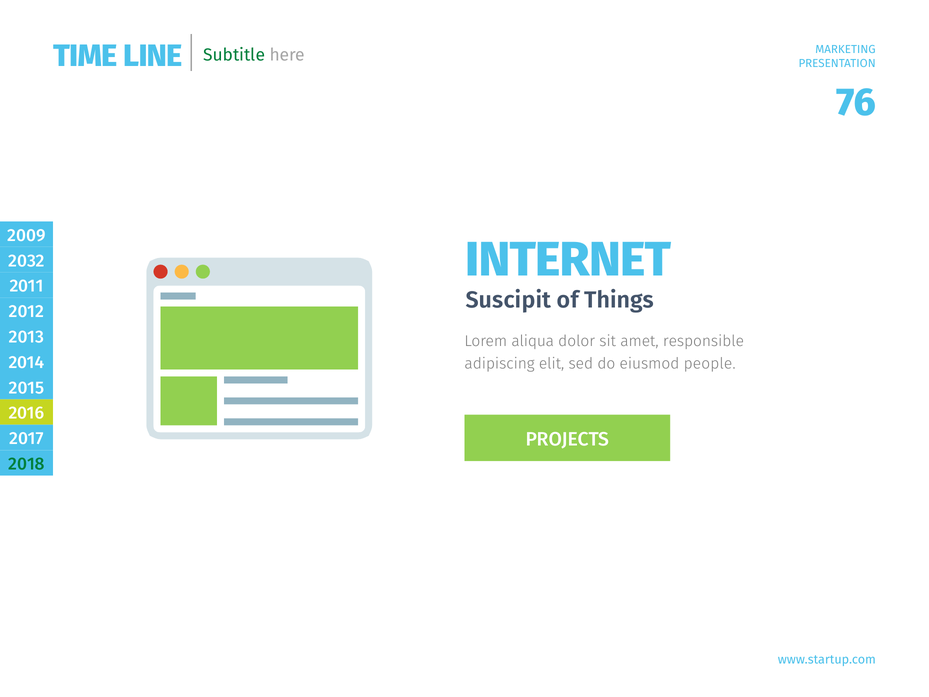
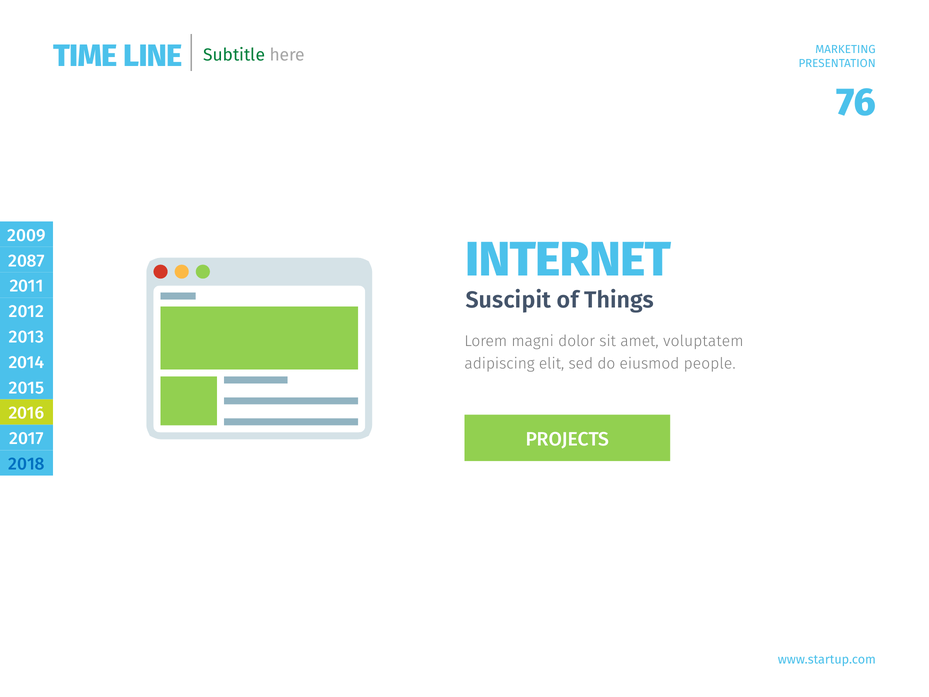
2032: 2032 -> 2087
aliqua: aliqua -> magni
responsible: responsible -> voluptatem
2018 colour: green -> blue
